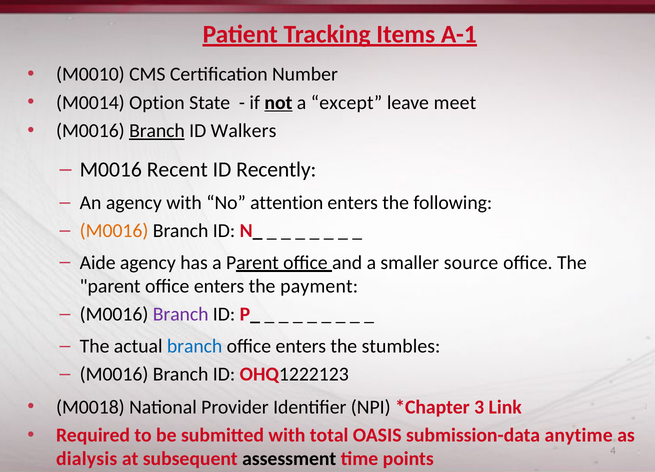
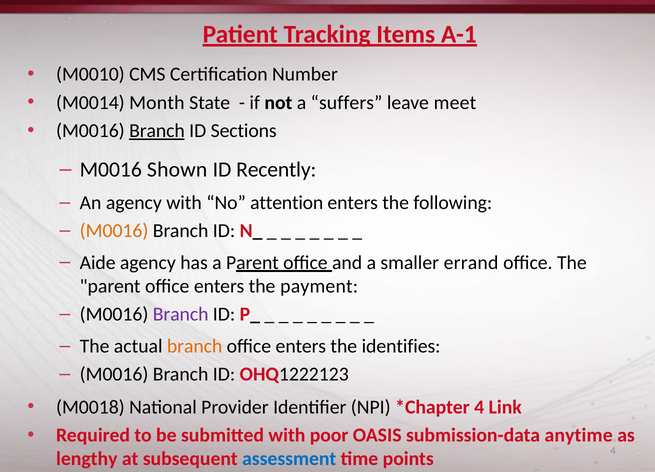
Option: Option -> Month
not underline: present -> none
except: except -> suffers
Walkers: Walkers -> Sections
Recent: Recent -> Shown
source: source -> errand
branch at (195, 346) colour: blue -> orange
stumbles: stumbles -> identifies
3 at (479, 407): 3 -> 4
total: total -> poor
dialysis: dialysis -> lengthy
assessment colour: black -> blue
